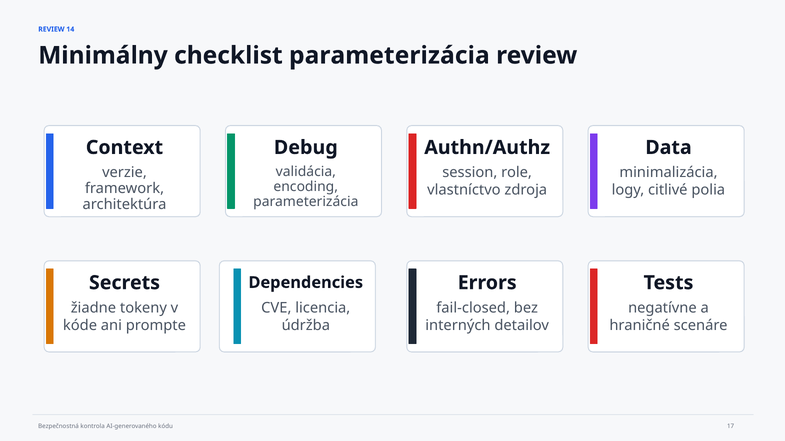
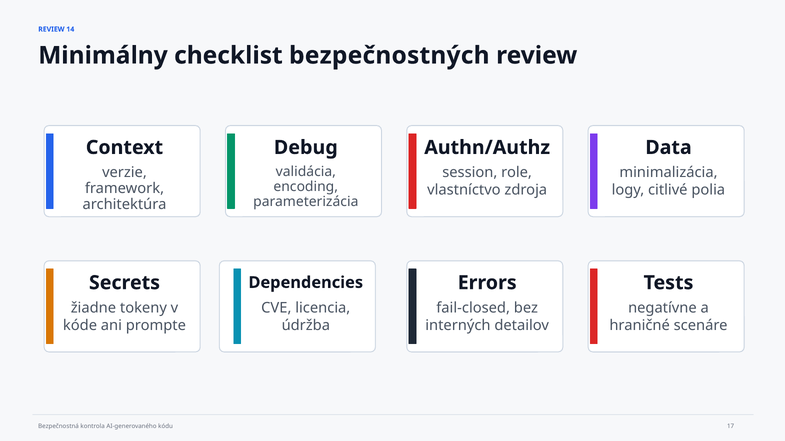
checklist parameterizácia: parameterizácia -> bezpečnostných
